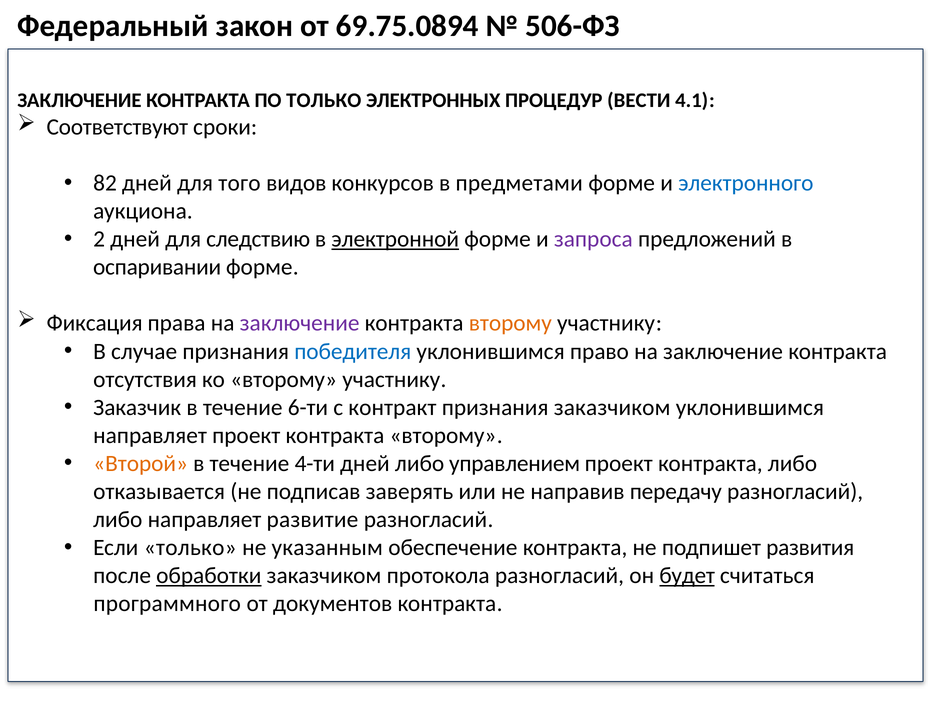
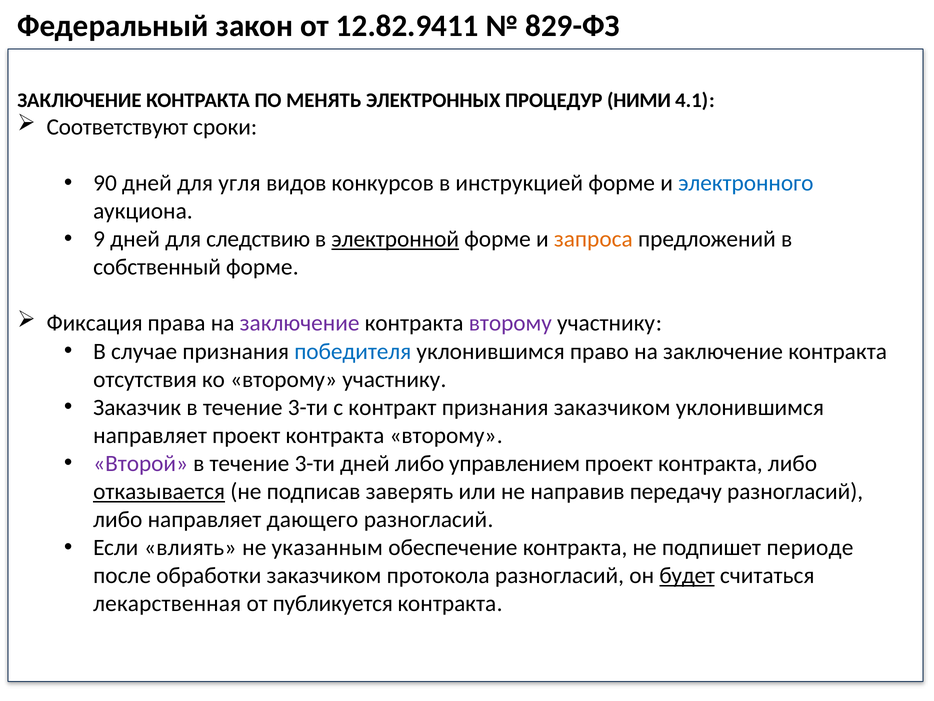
69.75.0894: 69.75.0894 -> 12.82.9411
506-ФЗ: 506-ФЗ -> 829-ФЗ
ПО ТОЛЬКО: ТОЛЬКО -> МЕНЯТЬ
ВЕСТИ: ВЕСТИ -> НИМИ
82: 82 -> 90
того: того -> угля
предметами: предметами -> инструкцией
2: 2 -> 9
запроса colour: purple -> orange
оспаривании: оспаривании -> собственный
второму at (510, 323) colour: orange -> purple
Заказчик в течение 6-ти: 6-ти -> 3-ти
Второй colour: orange -> purple
4-ти at (315, 463): 4-ти -> 3-ти
отказывается underline: none -> present
развитие: развитие -> дающего
Если только: только -> влиять
развития: развития -> периоде
обработки underline: present -> none
программного: программного -> лекарственная
документов: документов -> публикуется
